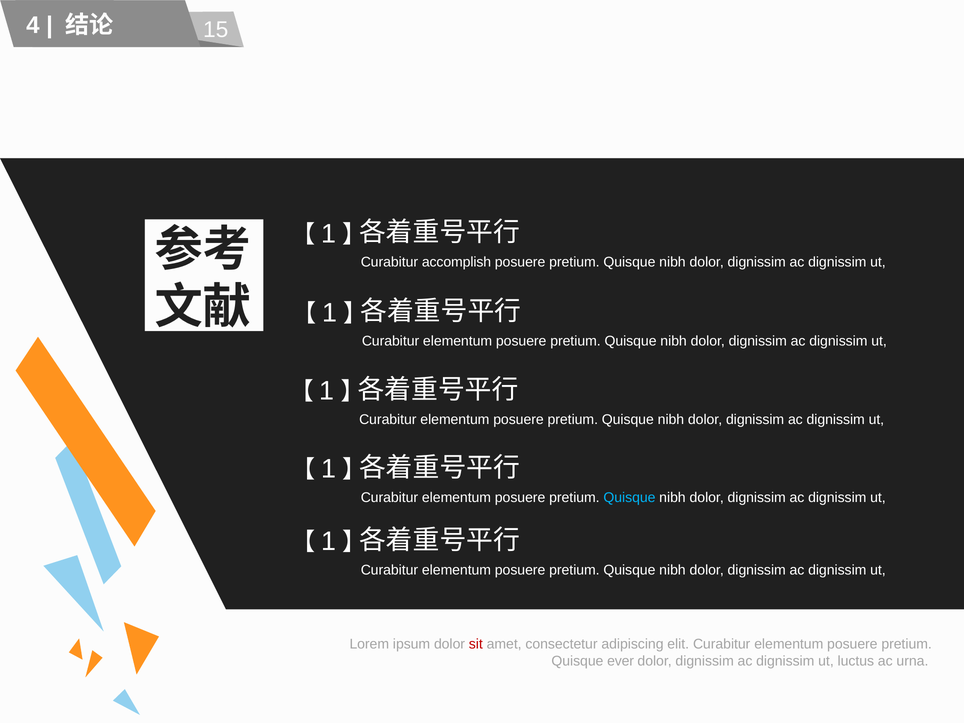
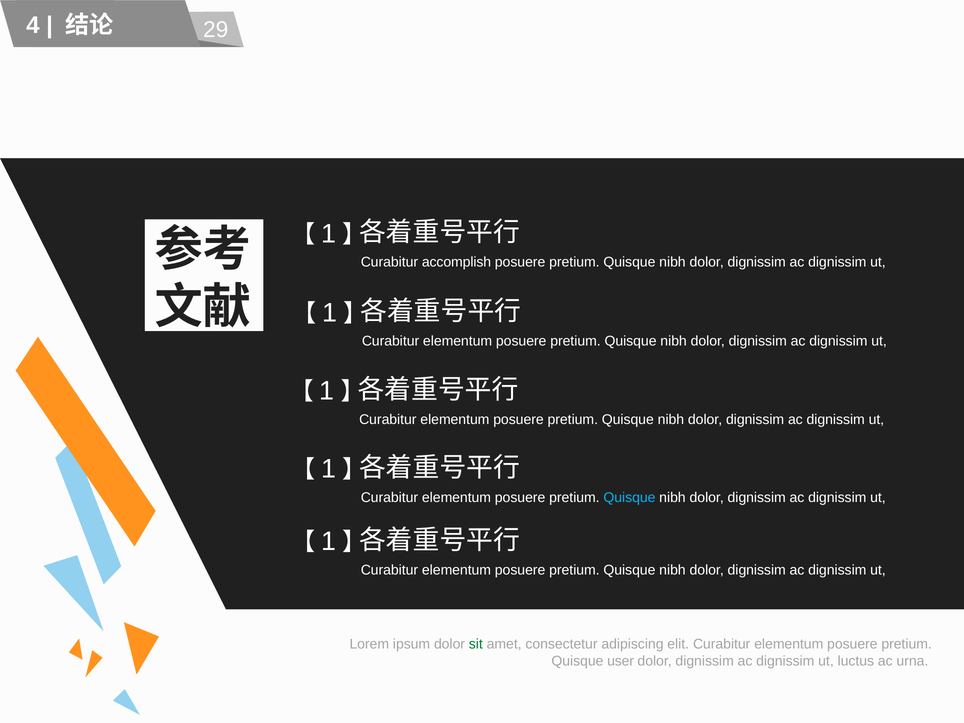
15: 15 -> 29
sit colour: red -> green
ever: ever -> user
